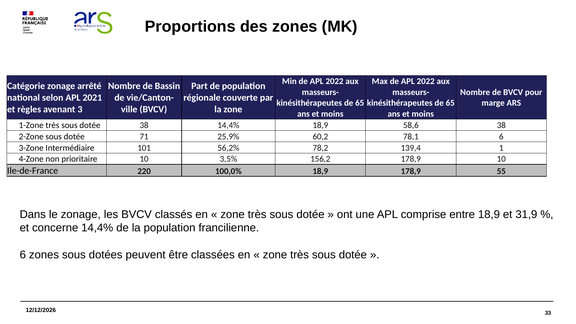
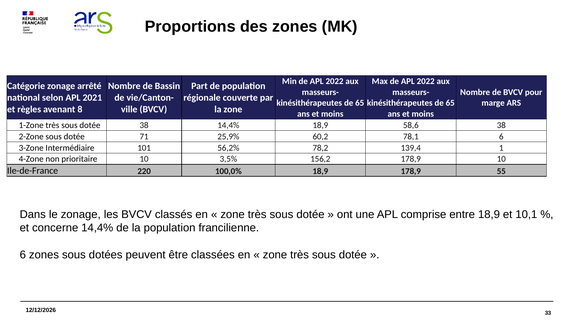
3: 3 -> 8
31,9: 31,9 -> 10,1
